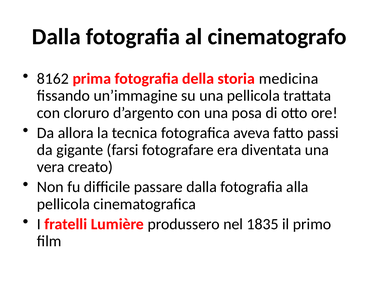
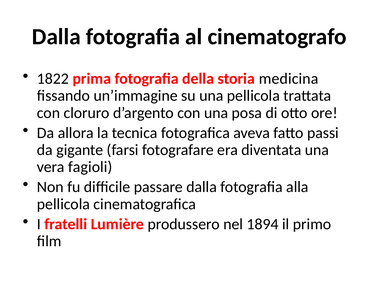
8162: 8162 -> 1822
creato: creato -> fagioli
1835: 1835 -> 1894
